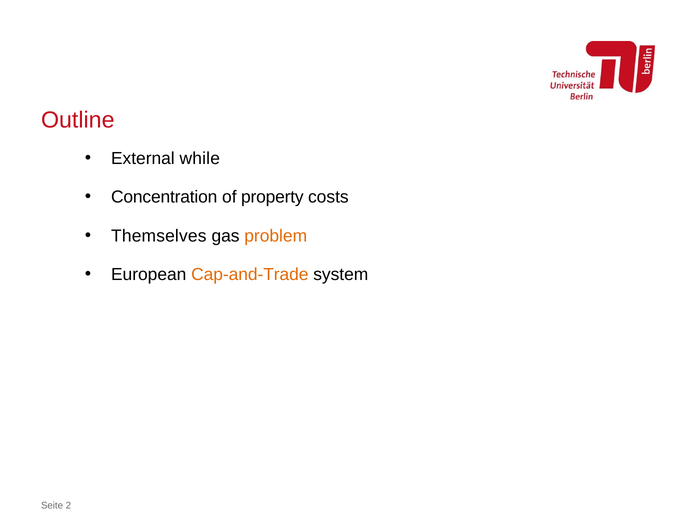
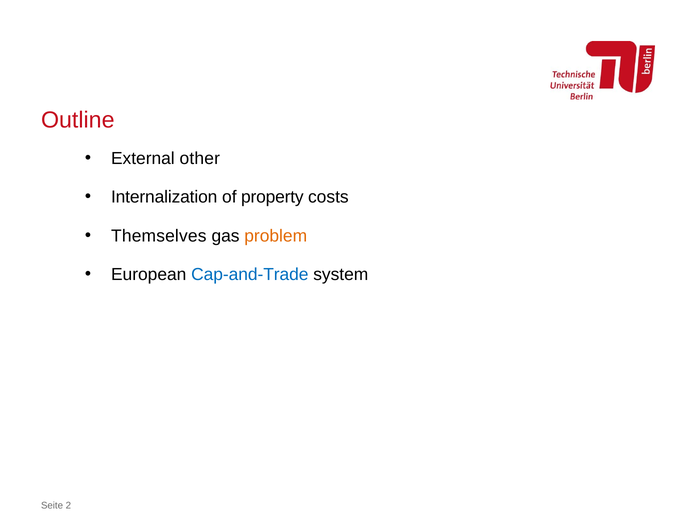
while: while -> other
Concentration: Concentration -> Internalization
Cap-and-Trade colour: orange -> blue
